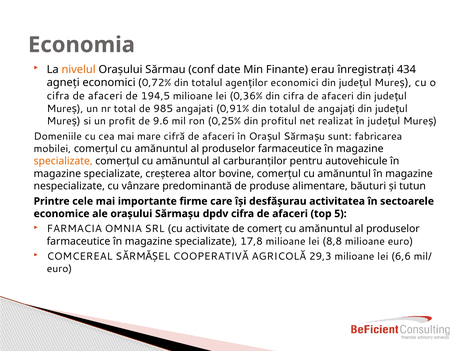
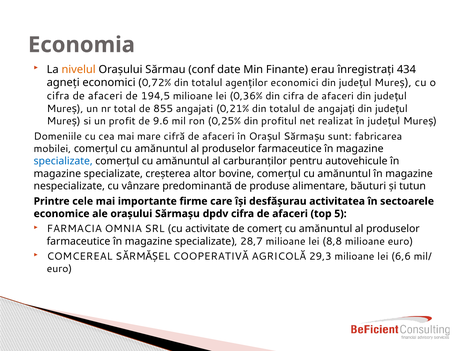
985: 985 -> 855
0,91%: 0,91% -> 0,21%
specializate at (63, 161) colour: orange -> blue
17,8: 17,8 -> 28,7
